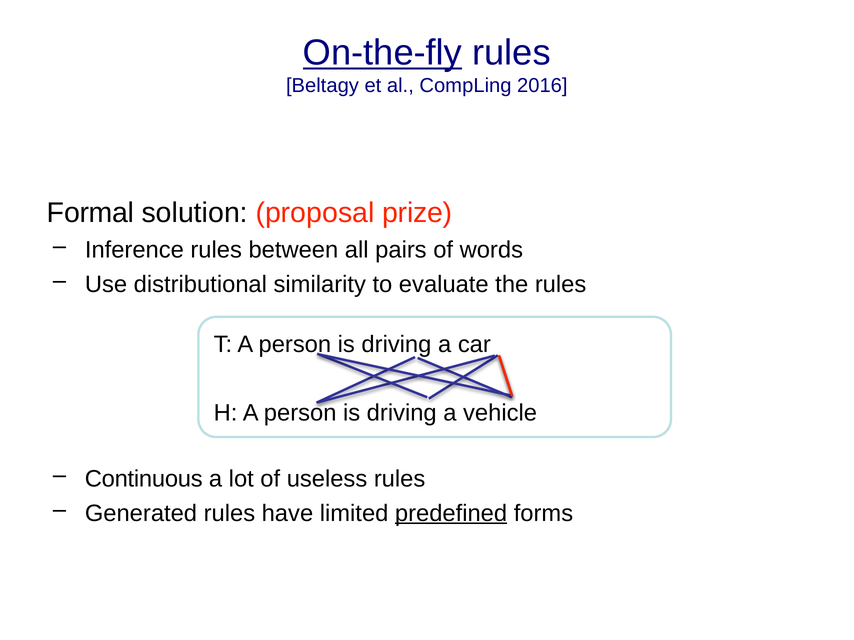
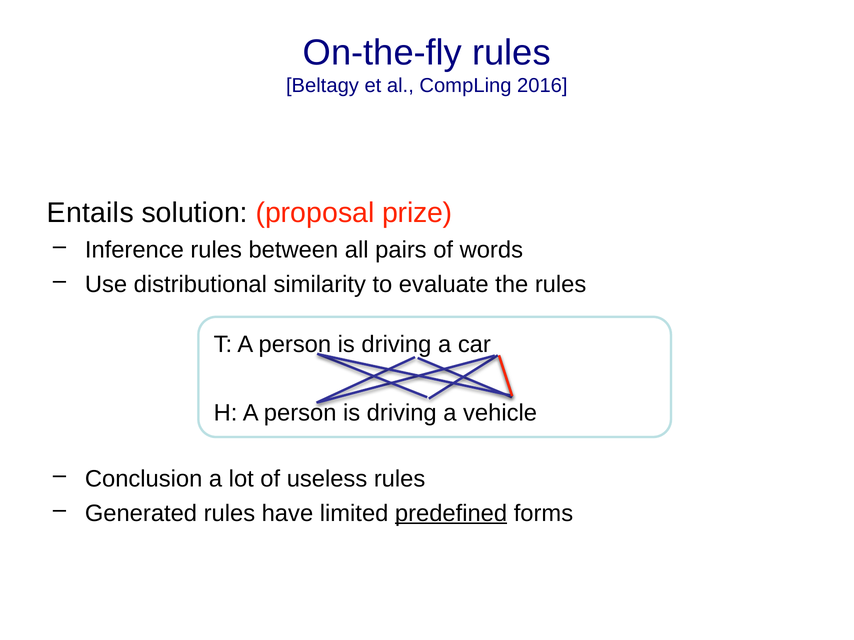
On-the-fly underline: present -> none
Formal: Formal -> Entails
Continuous: Continuous -> Conclusion
